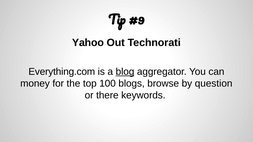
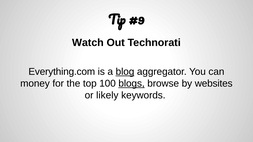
Yahoo: Yahoo -> Watch
blogs underline: none -> present
question: question -> websites
there: there -> likely
